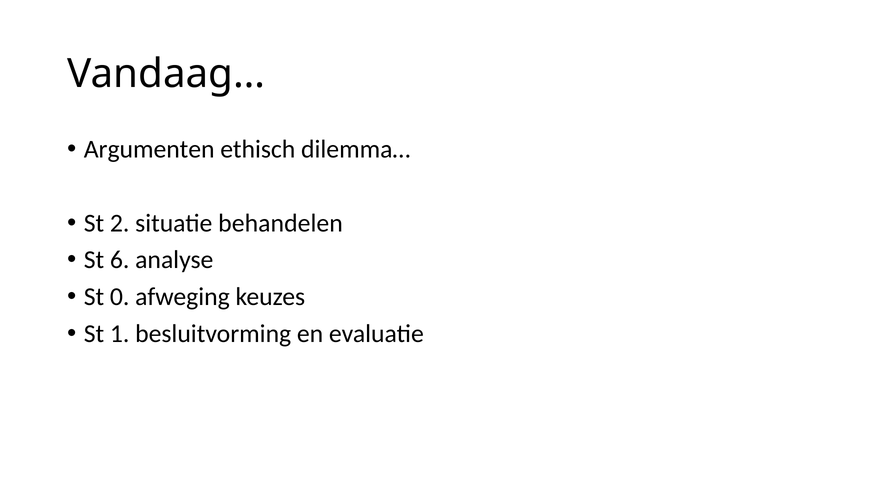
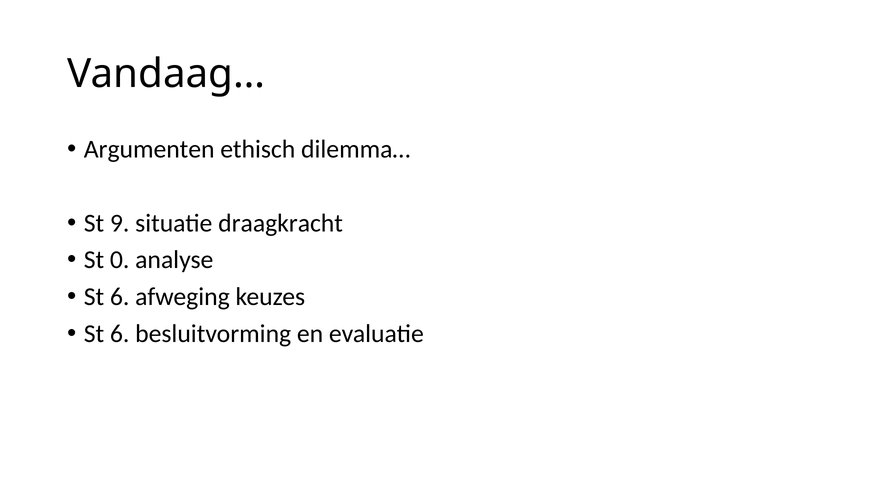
2: 2 -> 9
behandelen: behandelen -> draagkracht
6: 6 -> 0
0 at (120, 297): 0 -> 6
1 at (120, 334): 1 -> 6
